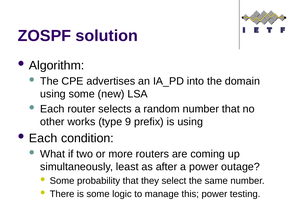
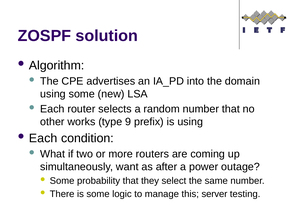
least: least -> want
this power: power -> server
